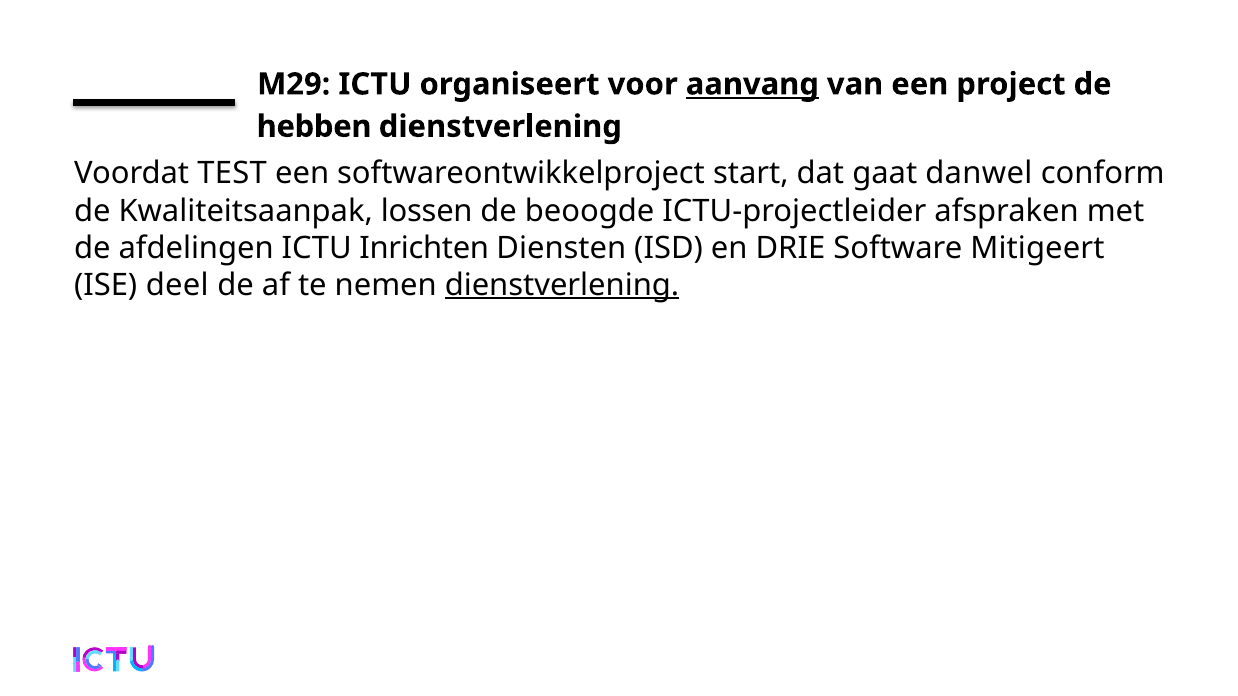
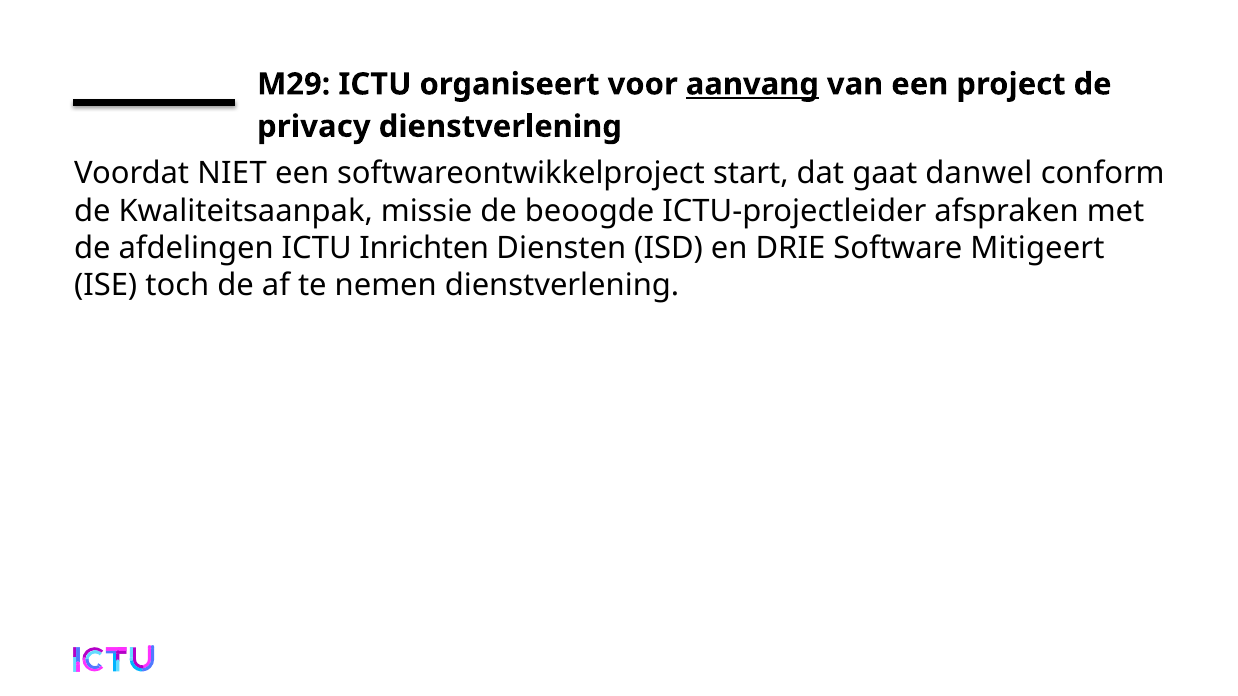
hebben: hebben -> privacy
TEST: TEST -> NIET
lossen: lossen -> missie
deel: deel -> toch
dienstverlening at (562, 285) underline: present -> none
